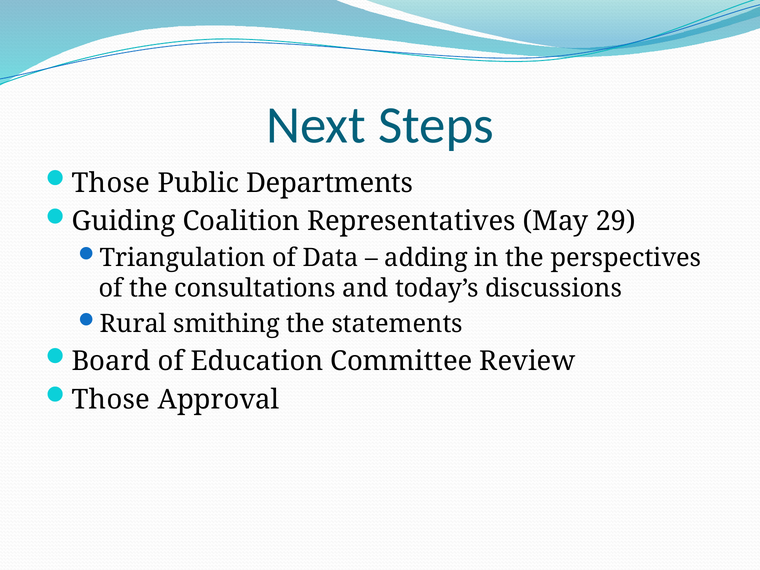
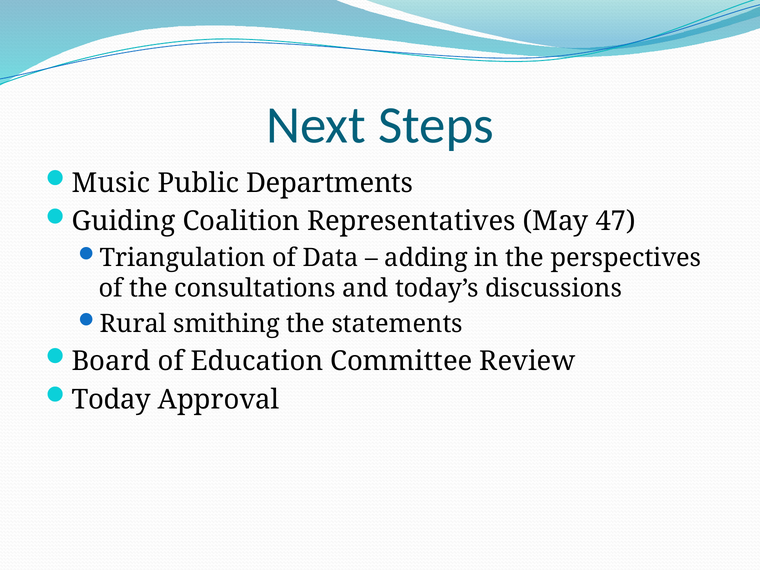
Those at (111, 183): Those -> Music
29: 29 -> 47
Those at (111, 399): Those -> Today
